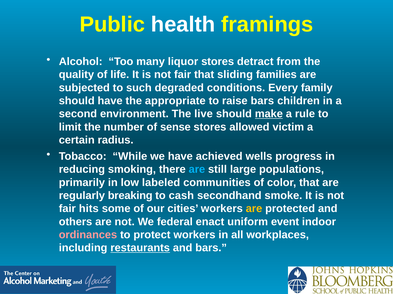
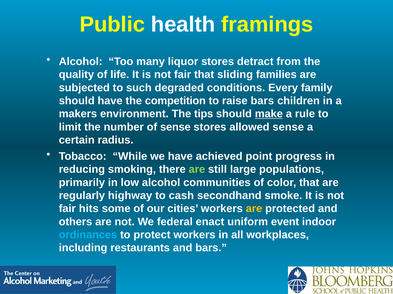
appropriate: appropriate -> competition
second: second -> makers
live: live -> tips
allowed victim: victim -> sense
wells: wells -> point
are at (197, 170) colour: light blue -> light green
low labeled: labeled -> alcohol
breaking: breaking -> highway
ordinances colour: pink -> light blue
restaurants underline: present -> none
